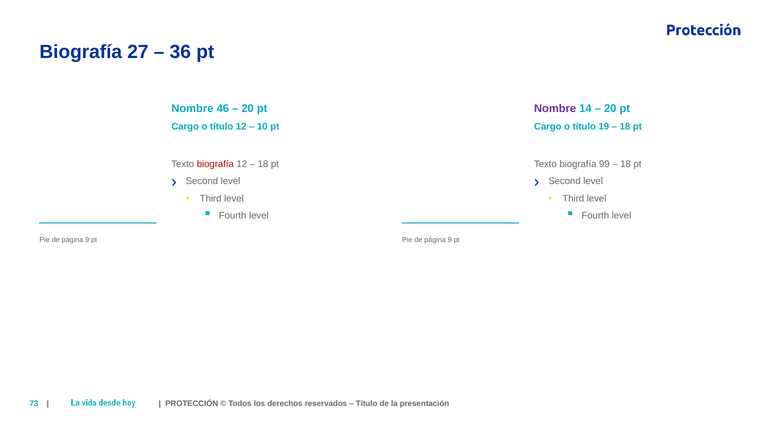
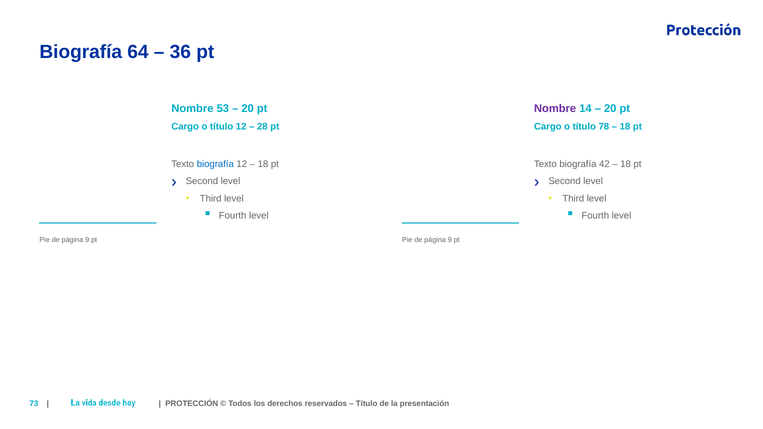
27: 27 -> 64
46: 46 -> 53
10: 10 -> 28
19: 19 -> 78
biografía at (215, 164) colour: red -> blue
99: 99 -> 42
